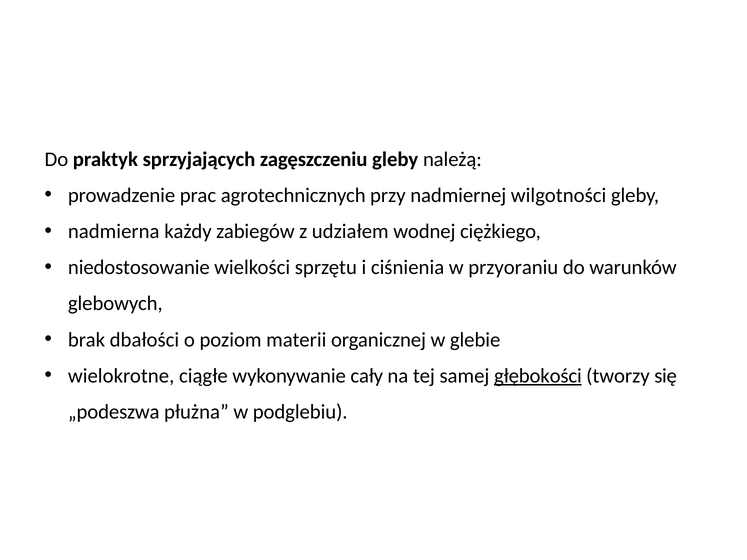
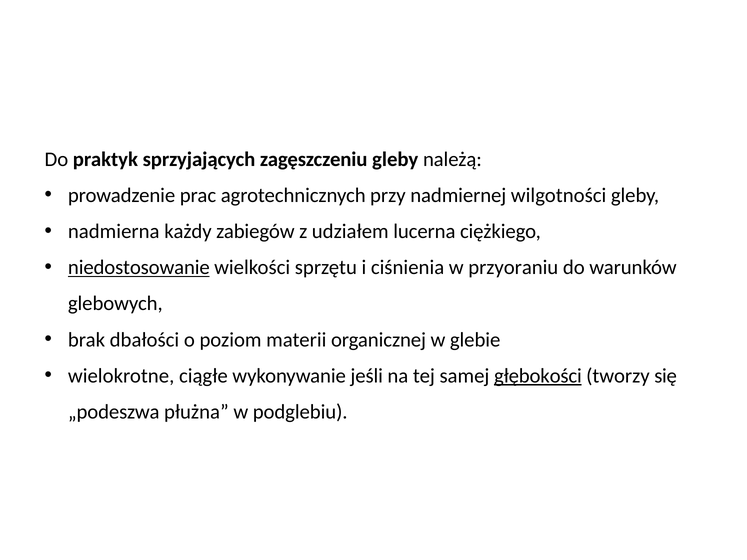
wodnej: wodnej -> lucerna
niedostosowanie underline: none -> present
cały: cały -> jeśli
